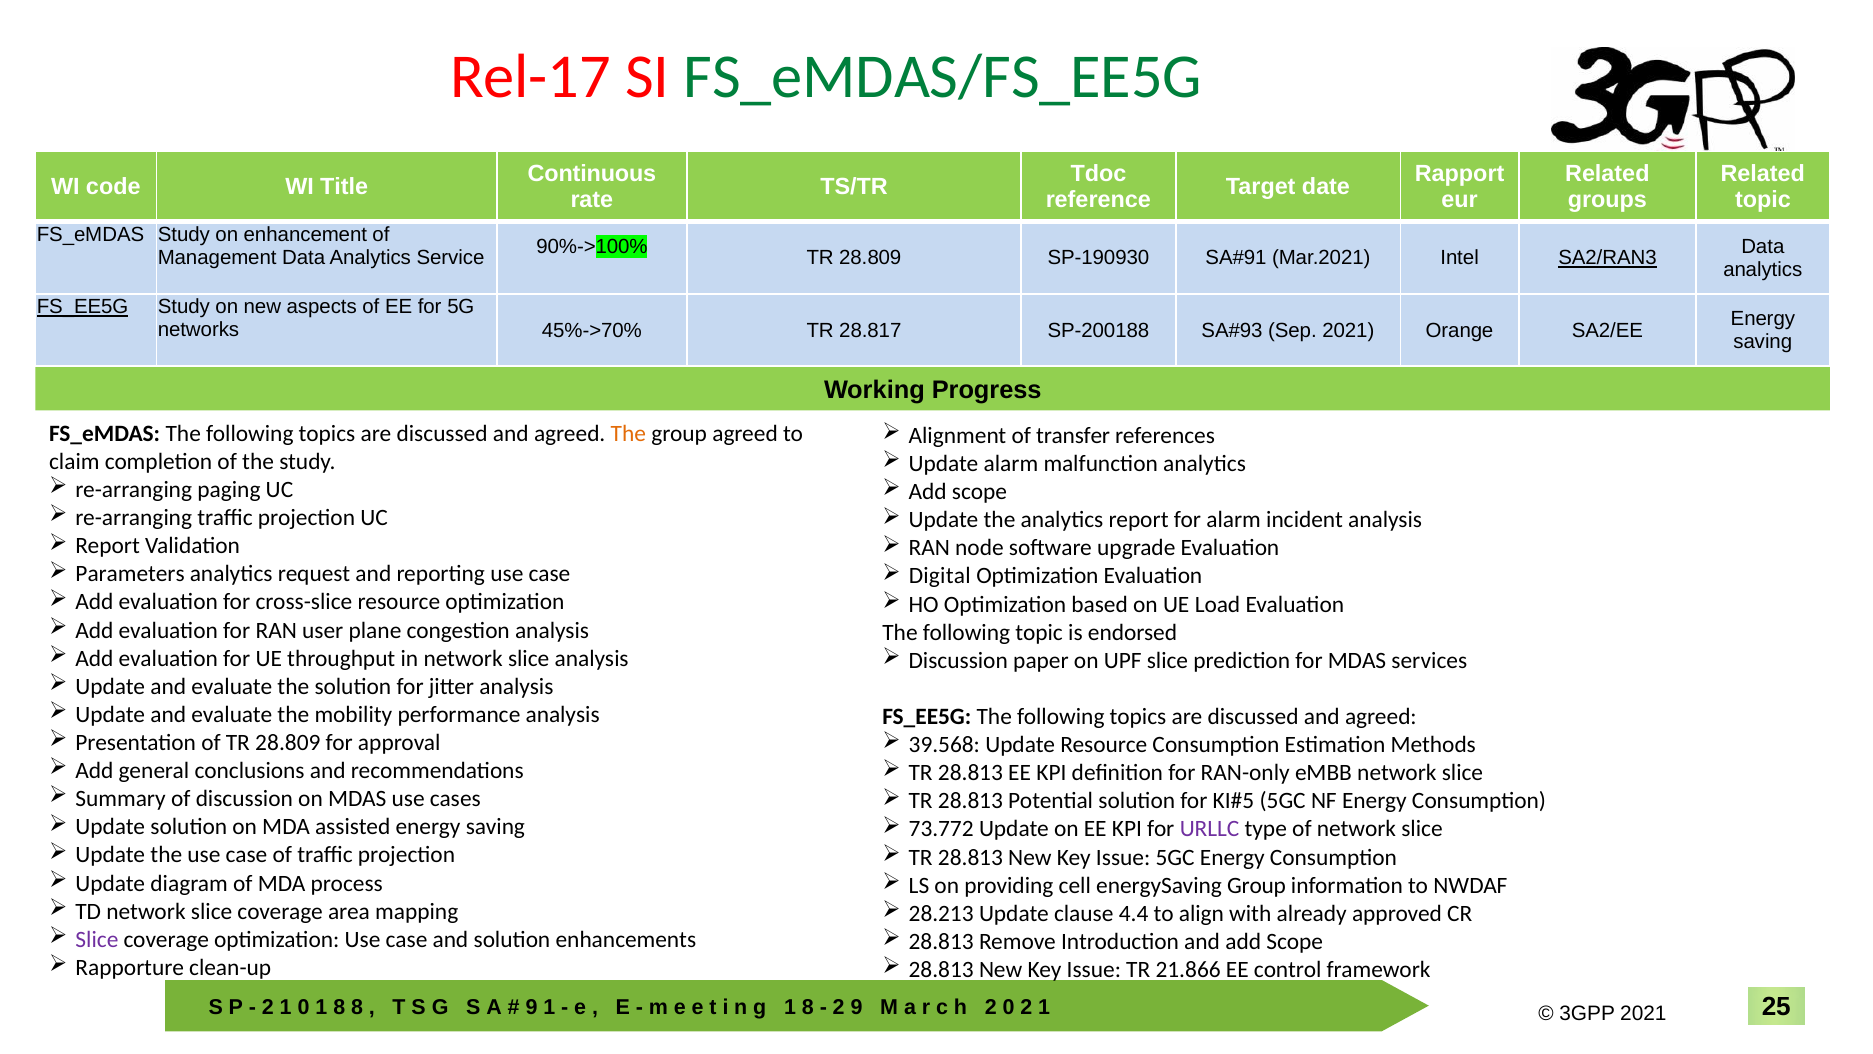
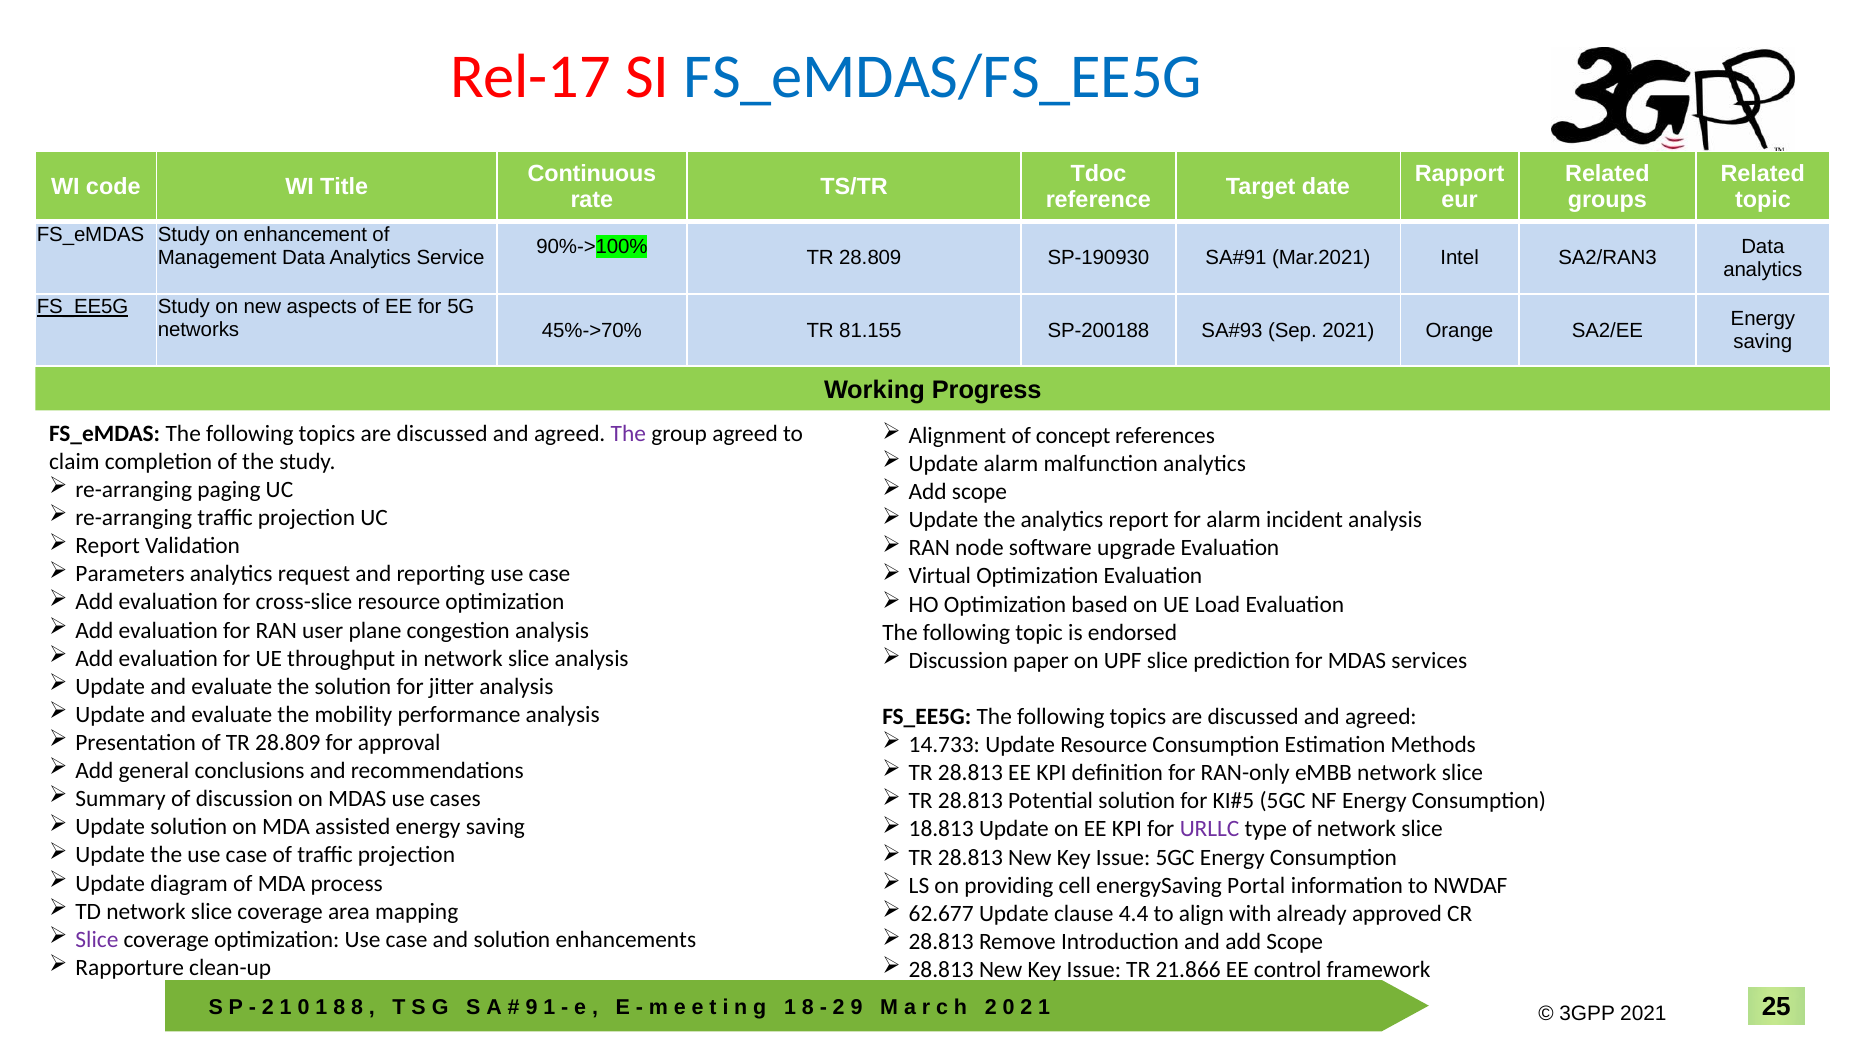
FS_eMDAS/FS_EE5G colour: green -> blue
SA2/RAN3 underline: present -> none
28.817: 28.817 -> 81.155
transfer: transfer -> concept
The at (628, 433) colour: orange -> purple
Digital: Digital -> Virtual
39.568: 39.568 -> 14.733
73.772: 73.772 -> 18.813
energySaving Group: Group -> Portal
28.213: 28.213 -> 62.677
